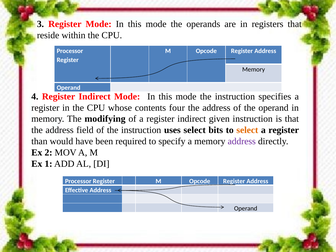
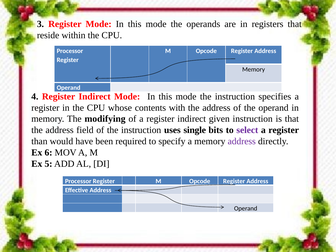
four: four -> with
uses select: select -> single
select at (247, 130) colour: orange -> purple
2: 2 -> 6
1: 1 -> 5
